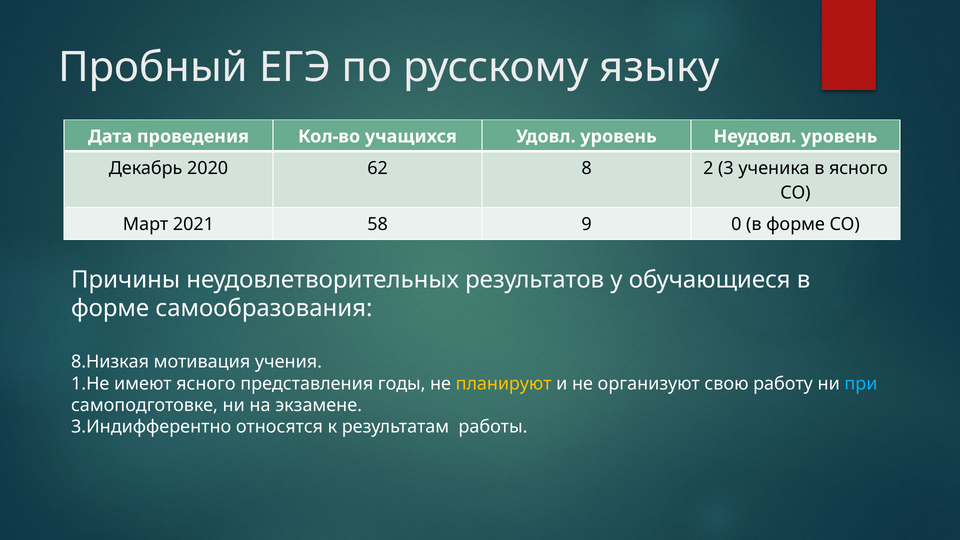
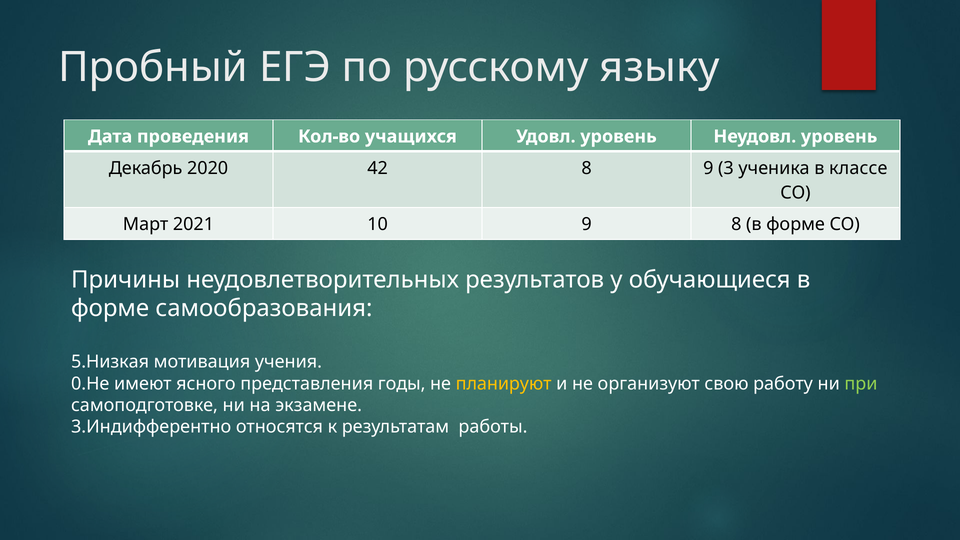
62: 62 -> 42
8 2: 2 -> 9
в ясного: ясного -> классе
58: 58 -> 10
9 0: 0 -> 8
8.Низкая: 8.Низкая -> 5.Низкая
1.Не: 1.Не -> 0.Не
при colour: light blue -> light green
